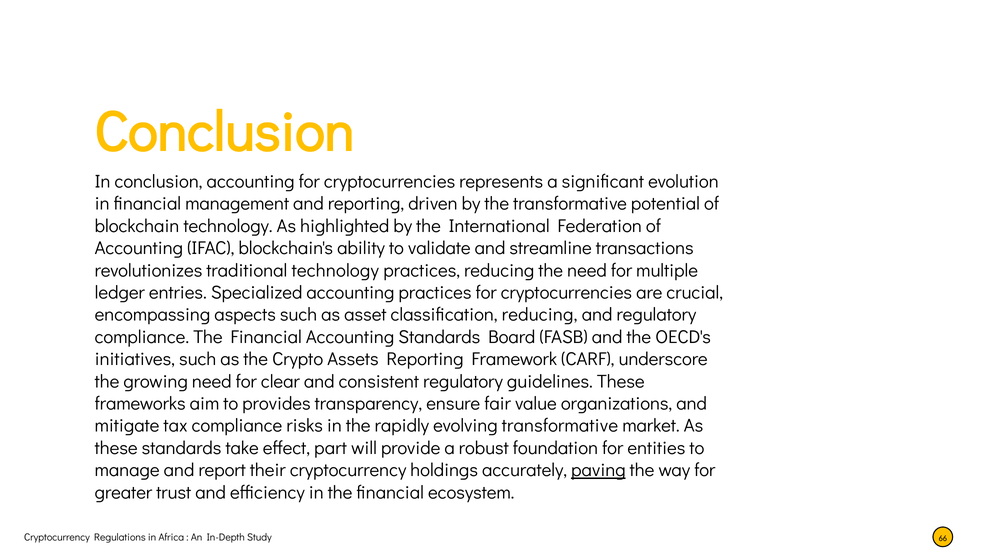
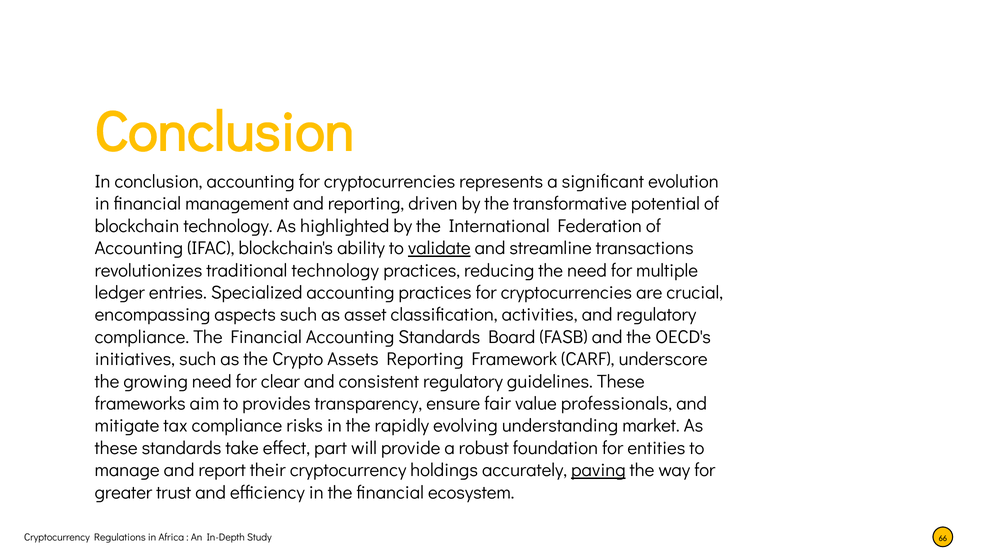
validate underline: none -> present
classification reducing: reducing -> activities
organizations: organizations -> professionals
evolving transformative: transformative -> understanding
